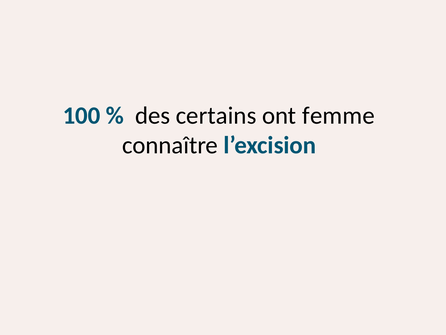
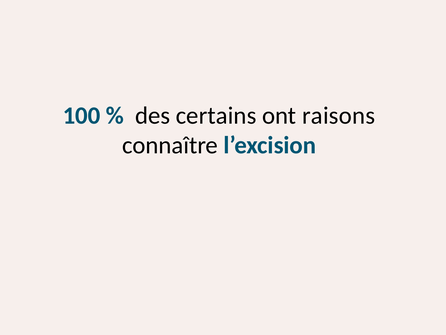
femme: femme -> raisons
